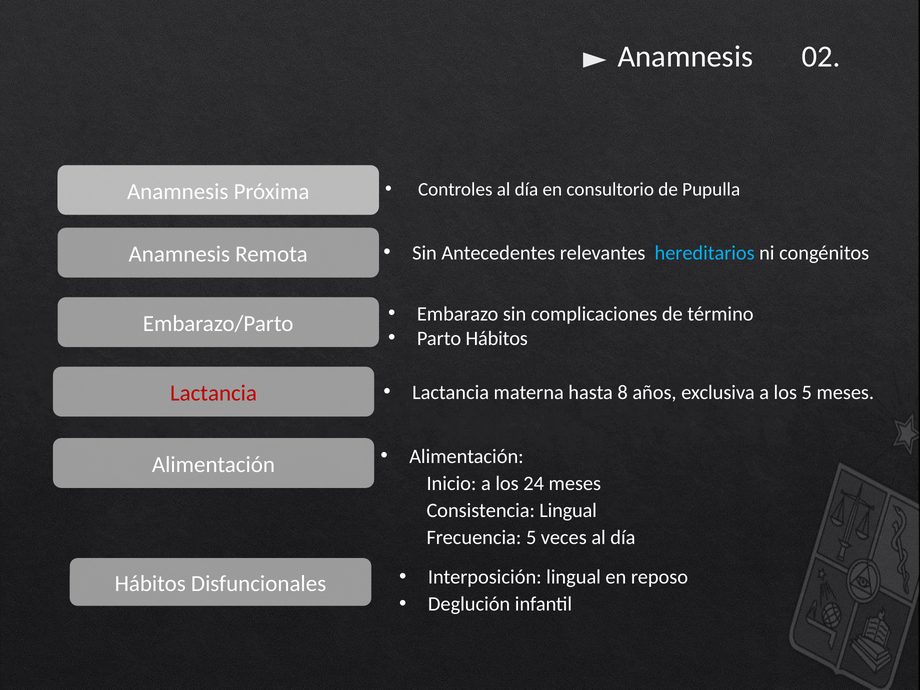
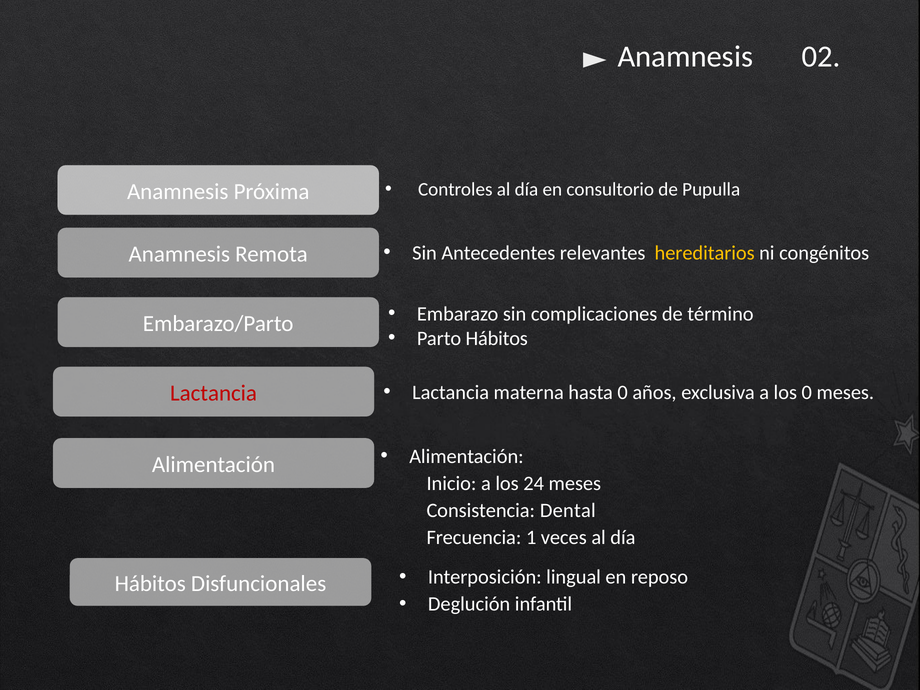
hereditarios colour: light blue -> yellow
hasta 8: 8 -> 0
los 5: 5 -> 0
Consistencia Lingual: Lingual -> Dental
Frecuencia 5: 5 -> 1
